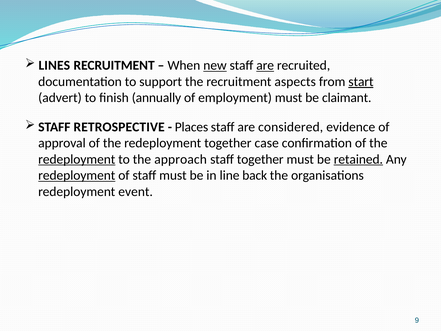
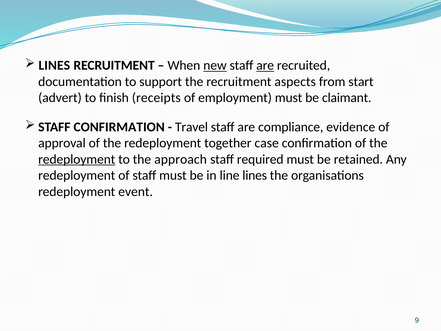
start underline: present -> none
annually: annually -> receipts
STAFF RETROSPECTIVE: RETROSPECTIVE -> CONFIRMATION
Places: Places -> Travel
considered: considered -> compliance
staff together: together -> required
retained underline: present -> none
redeployment at (77, 175) underline: present -> none
line back: back -> lines
